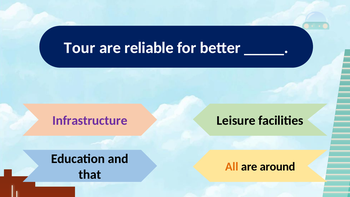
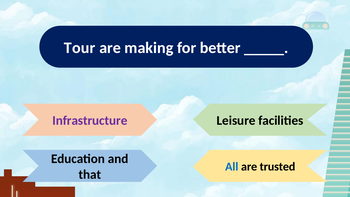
reliable: reliable -> making
All colour: orange -> blue
around: around -> trusted
